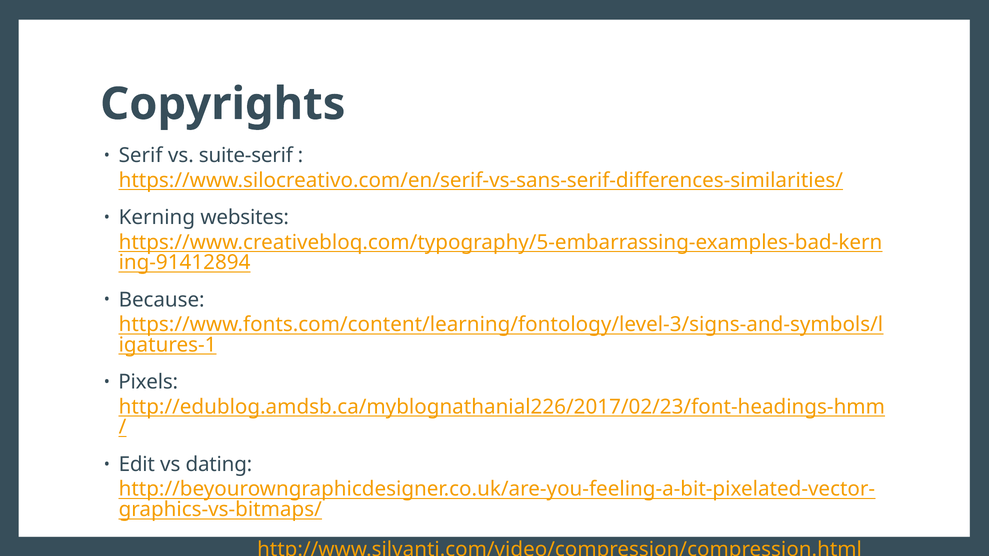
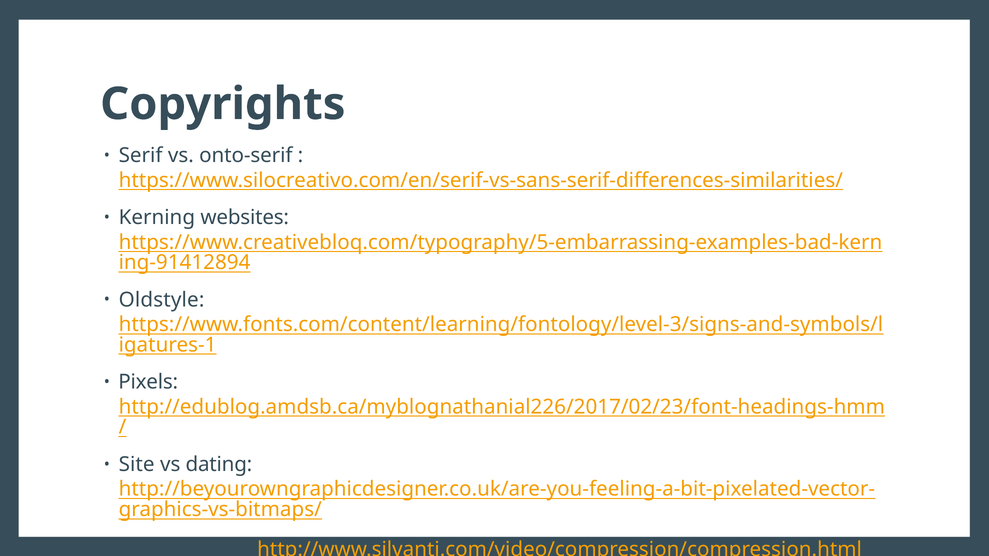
suite-serif: suite-serif -> onto-serif
Because: Because -> Oldstyle
Edit: Edit -> Site
